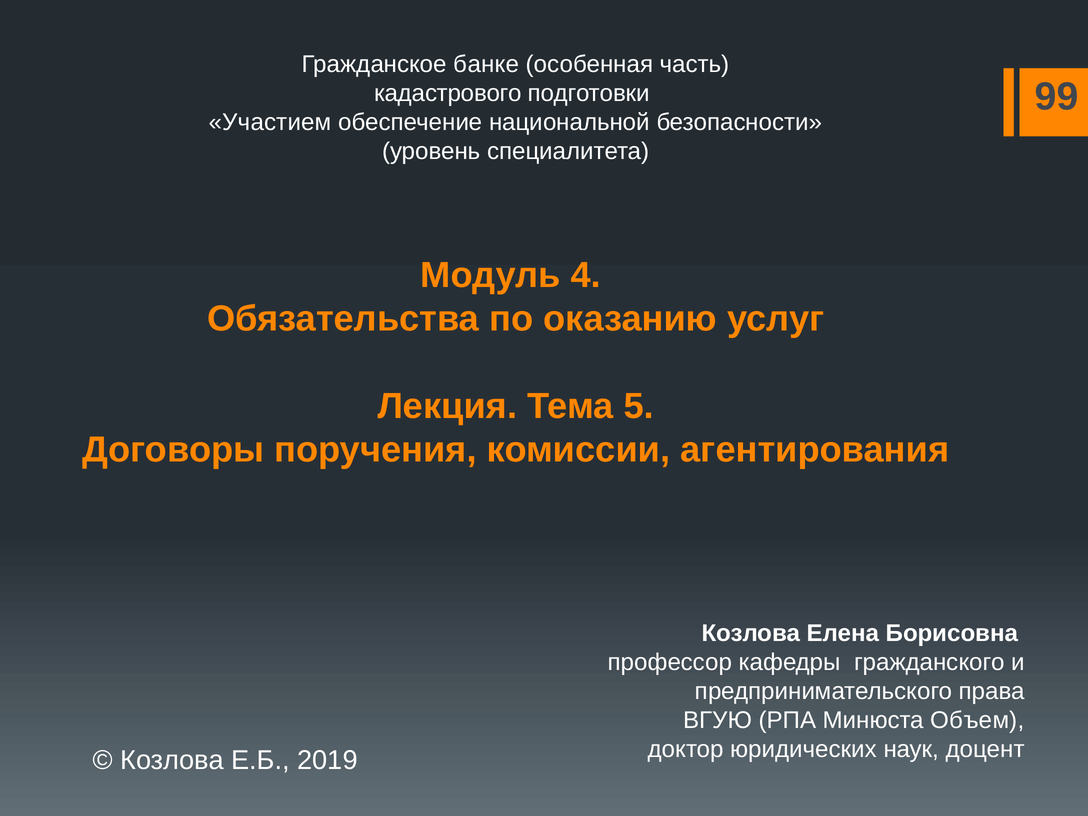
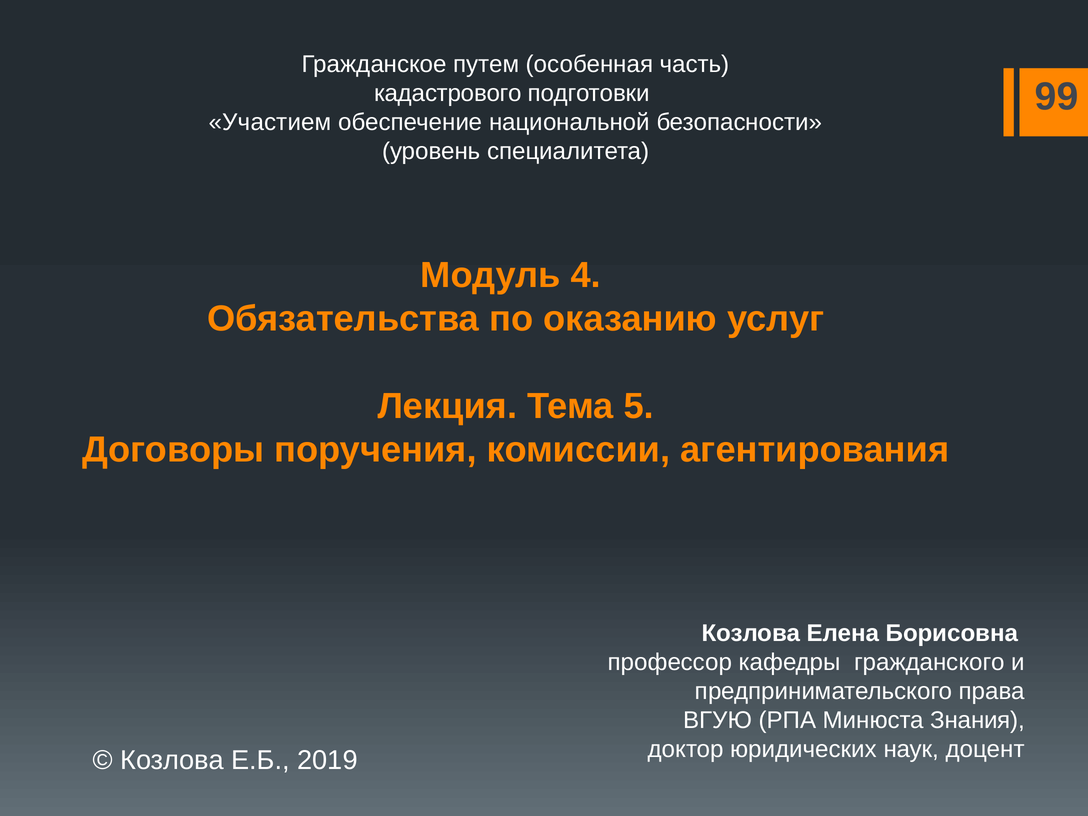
банке: банке -> путем
Объем: Объем -> Знания
